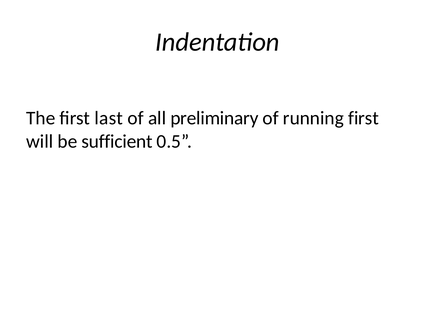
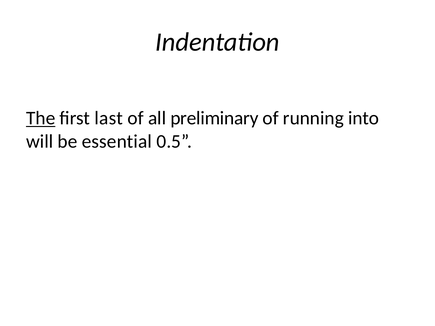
The underline: none -> present
running first: first -> into
sufficient: sufficient -> essential
